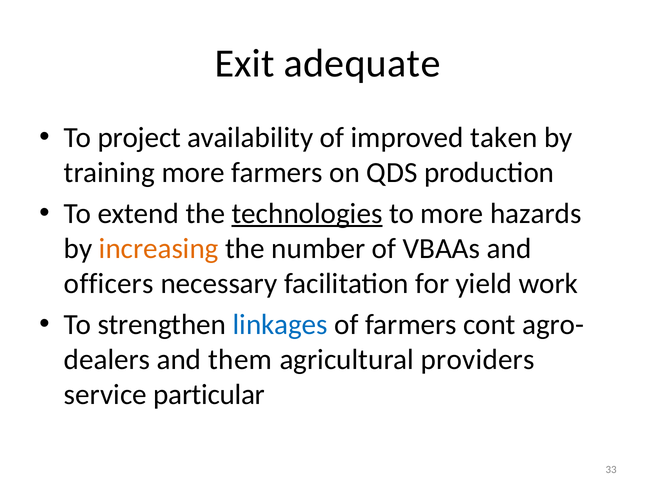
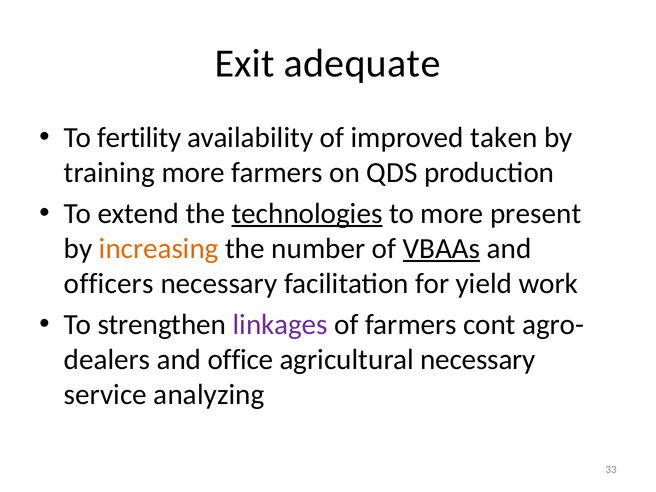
project: project -> fertility
hazards: hazards -> present
VBAAs underline: none -> present
linkages colour: blue -> purple
them: them -> office
agricultural providers: providers -> necessary
particular: particular -> analyzing
